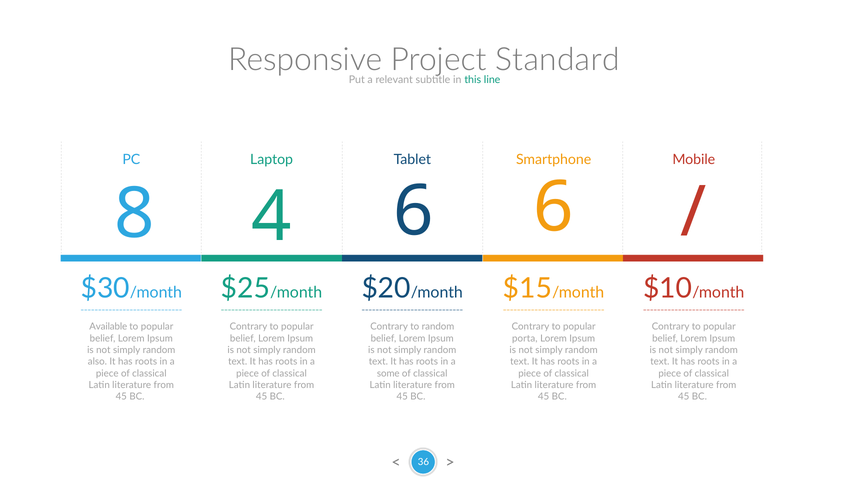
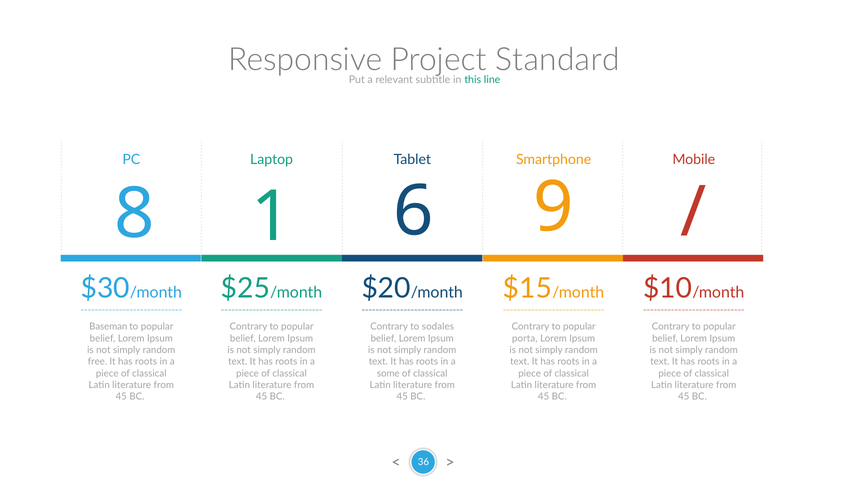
4: 4 -> 1
6 6: 6 -> 9
Available: Available -> Baseman
to random: random -> sodales
also: also -> free
